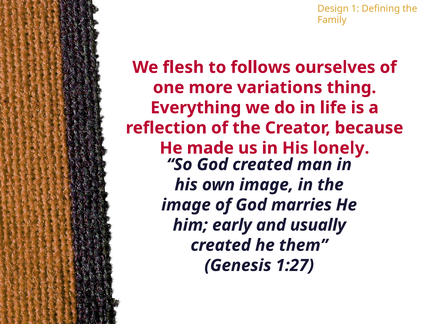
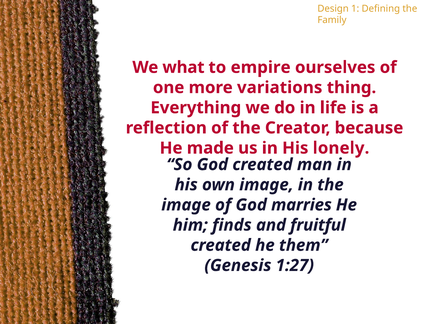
flesh: flesh -> what
follows: follows -> empire
early: early -> finds
usually: usually -> fruitful
